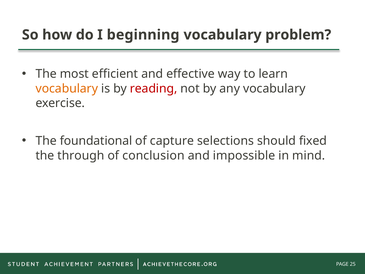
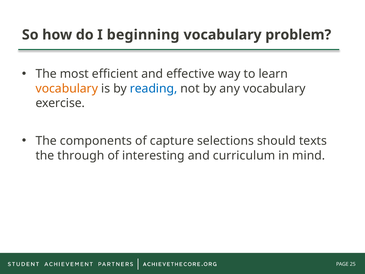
reading colour: red -> blue
foundational: foundational -> components
fixed: fixed -> texts
conclusion: conclusion -> interesting
impossible: impossible -> curriculum
